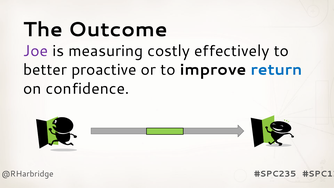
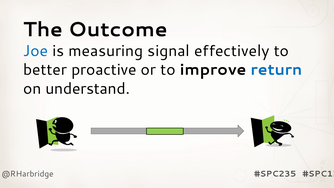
Joe colour: purple -> blue
costly: costly -> signal
confidence: confidence -> understand
